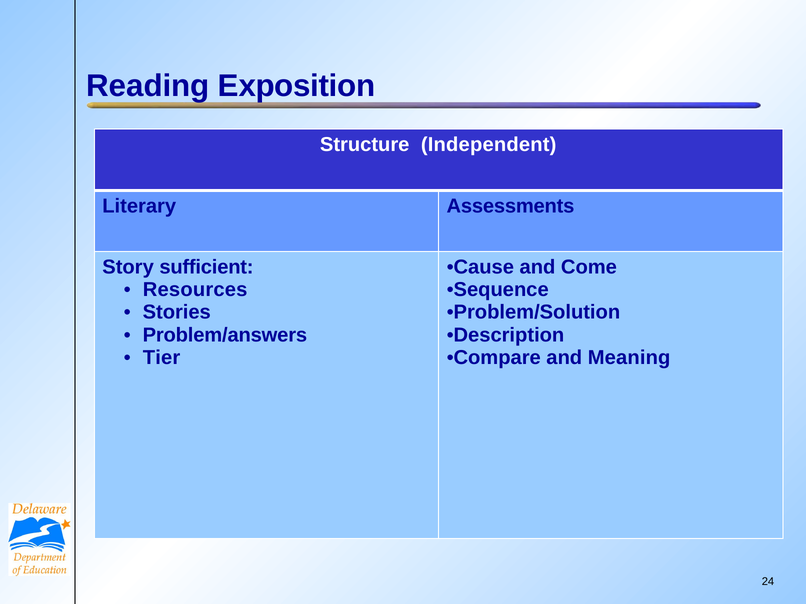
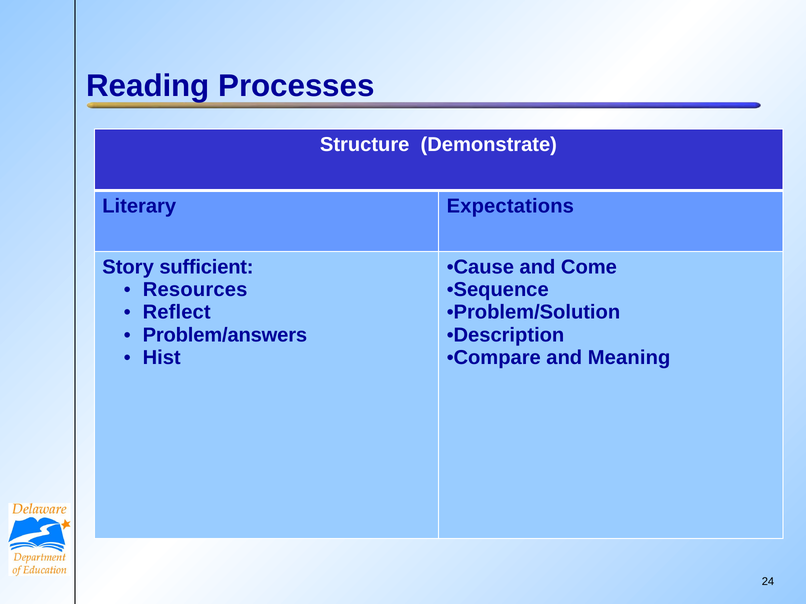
Exposition: Exposition -> Processes
Independent: Independent -> Demonstrate
Assessments: Assessments -> Expectations
Stories: Stories -> Reflect
Tier: Tier -> Hist
